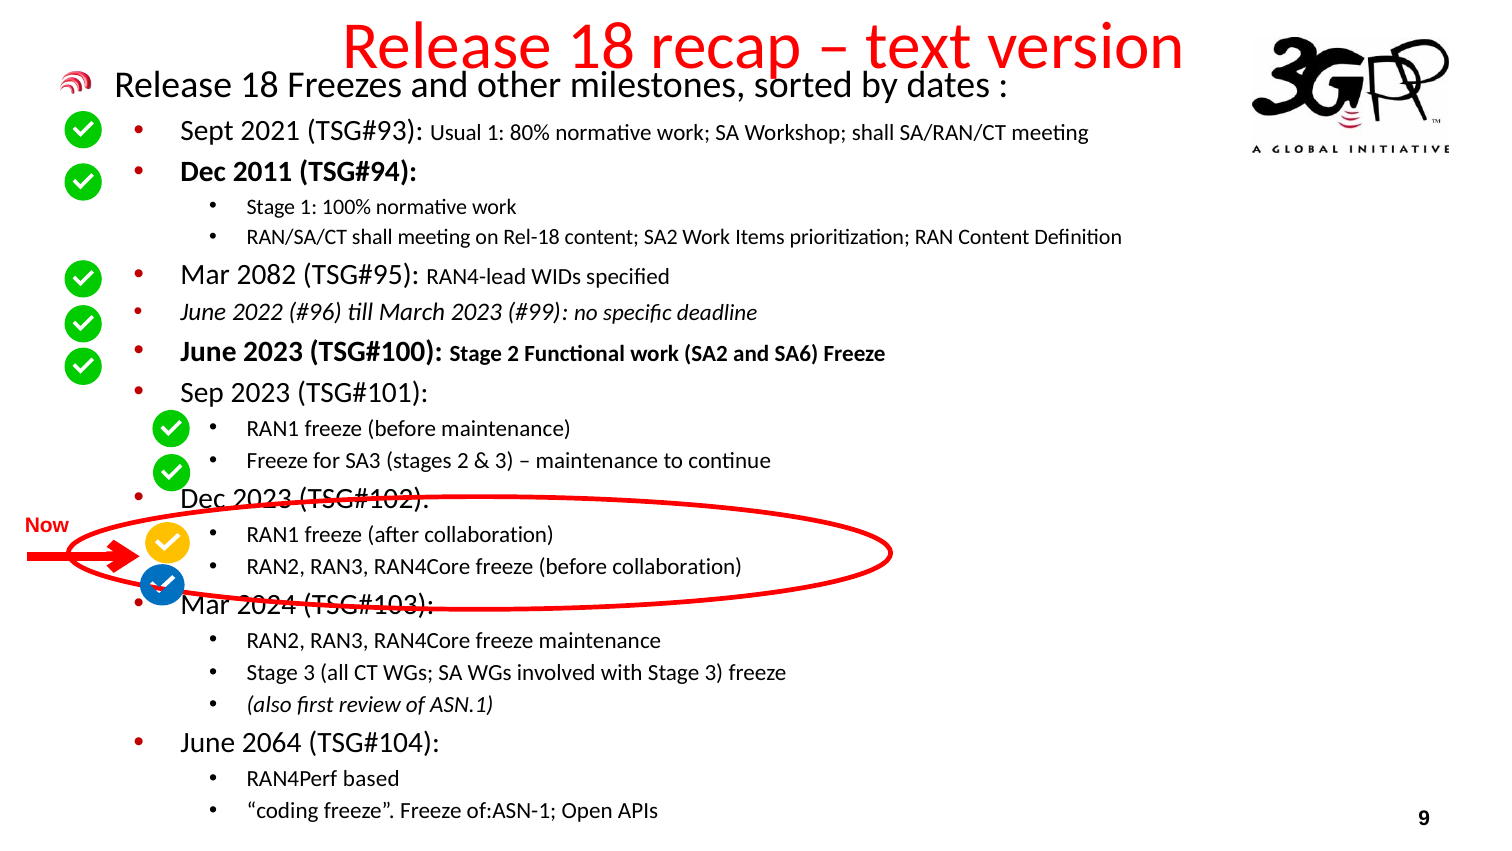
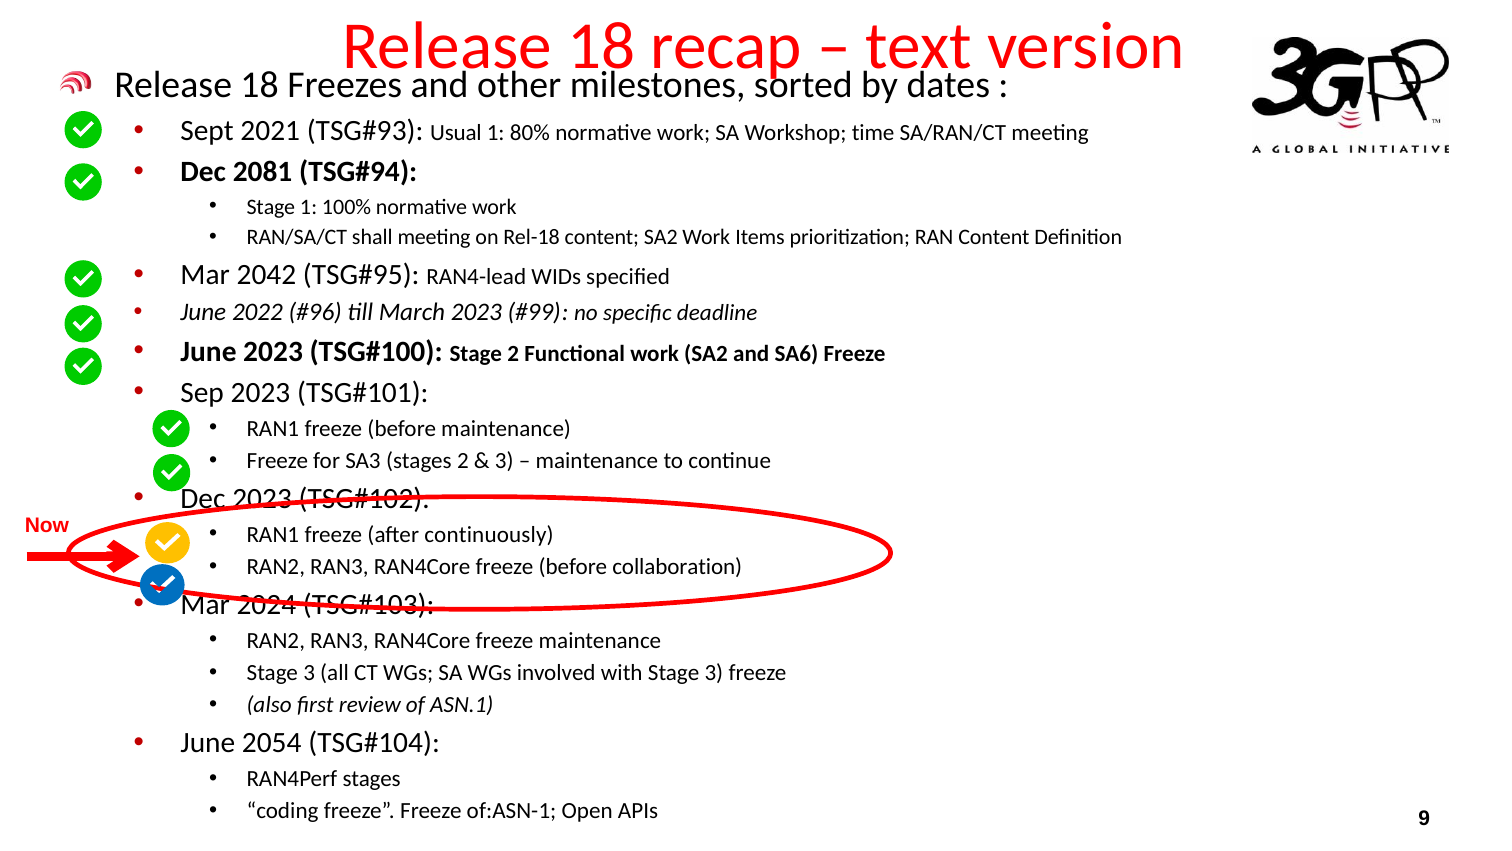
Workshop shall: shall -> time
2011: 2011 -> 2081
2082: 2082 -> 2042
after collaboration: collaboration -> continuously
2064: 2064 -> 2054
RAN4Perf based: based -> stages
